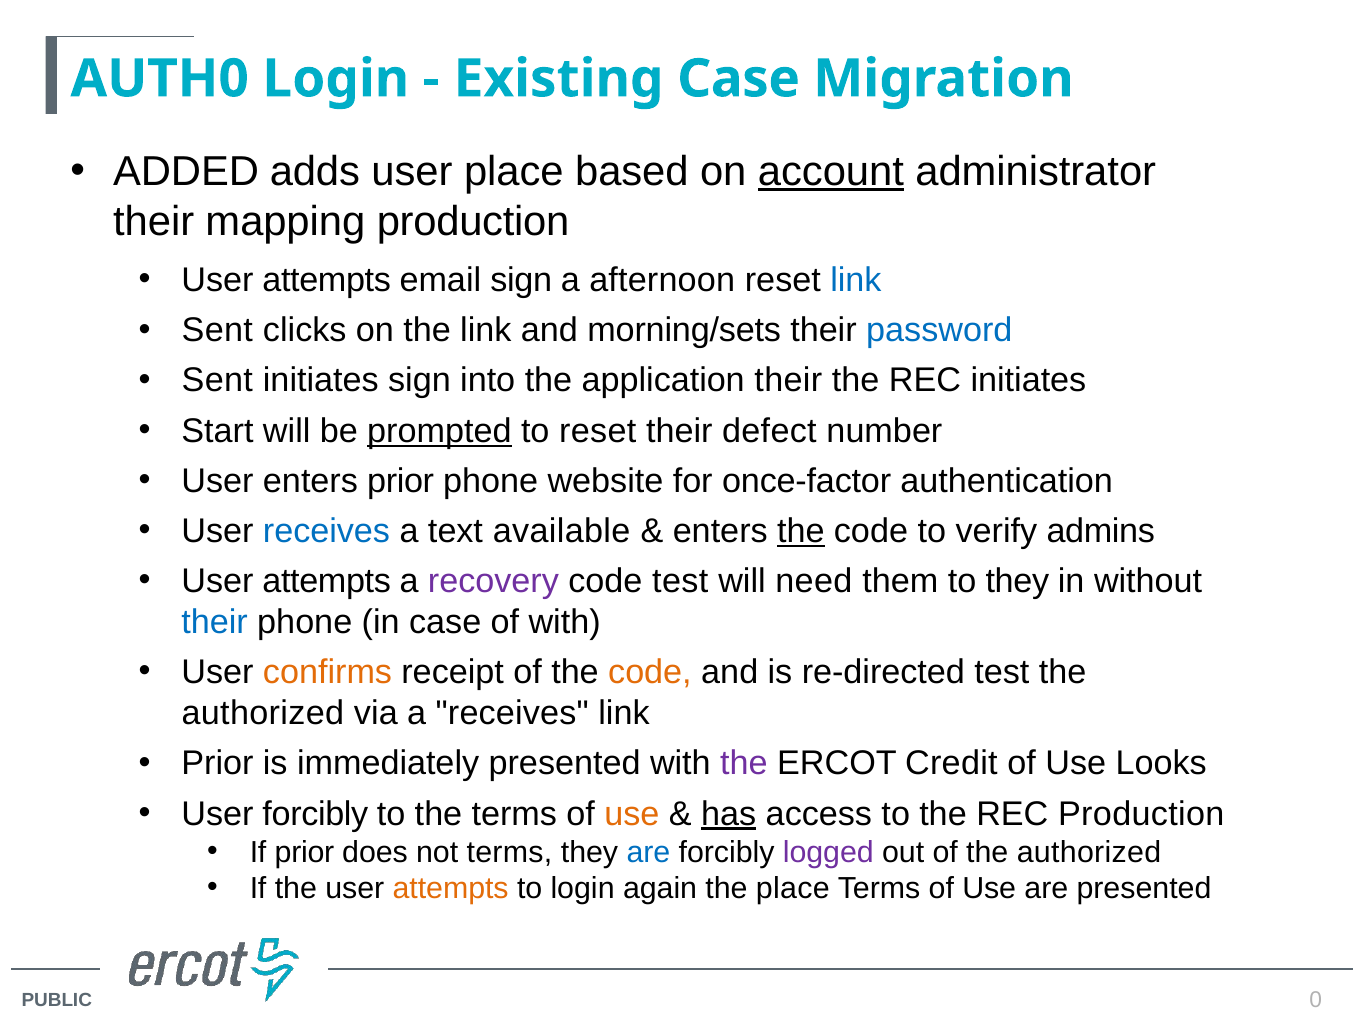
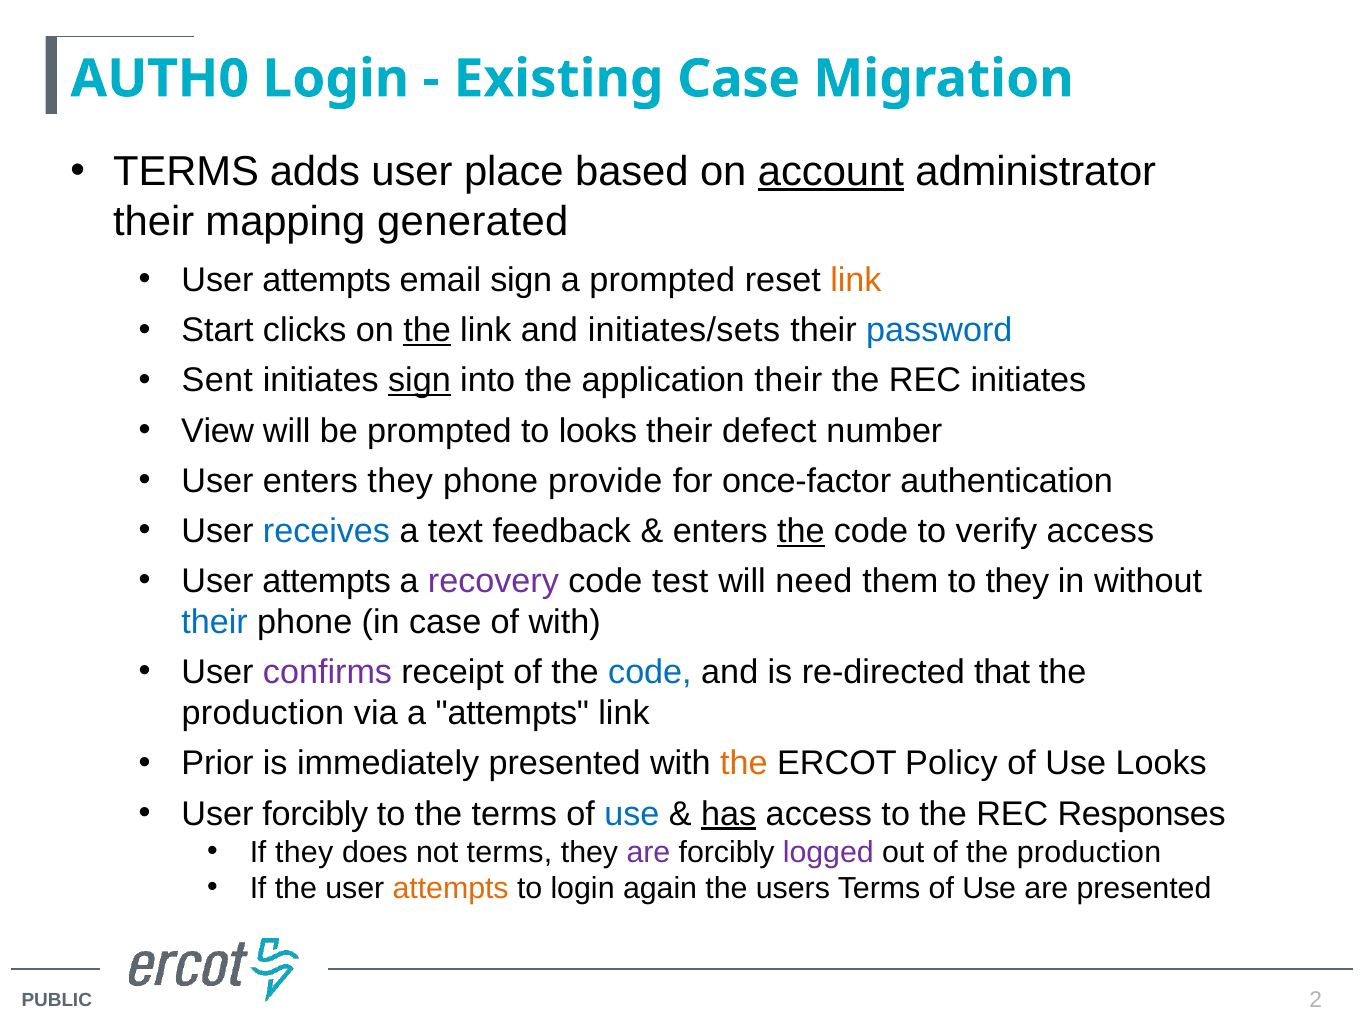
ADDED at (186, 171): ADDED -> TERMS
mapping production: production -> generated
a afternoon: afternoon -> prompted
link at (856, 280) colour: blue -> orange
Sent at (217, 330): Sent -> Start
the at (427, 330) underline: none -> present
morning/sets: morning/sets -> initiates/sets
sign at (419, 380) underline: none -> present
Start: Start -> View
prompted at (439, 431) underline: present -> none
to reset: reset -> looks
enters prior: prior -> they
website: website -> provide
available: available -> feedback
verify admins: admins -> access
confirms colour: orange -> purple
code at (650, 672) colour: orange -> blue
re-directed test: test -> that
authorized at (263, 713): authorized -> production
a receives: receives -> attempts
the at (744, 763) colour: purple -> orange
Credit: Credit -> Policy
use at (632, 813) colour: orange -> blue
REC Production: Production -> Responses
If prior: prior -> they
are at (648, 852) colour: blue -> purple
of the authorized: authorized -> production
the place: place -> users
0: 0 -> 2
